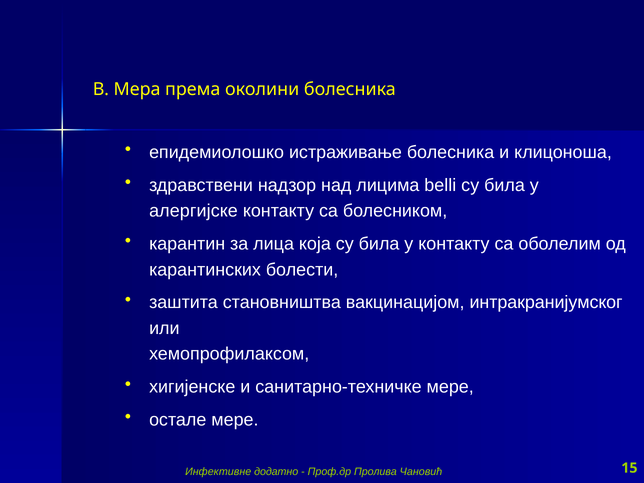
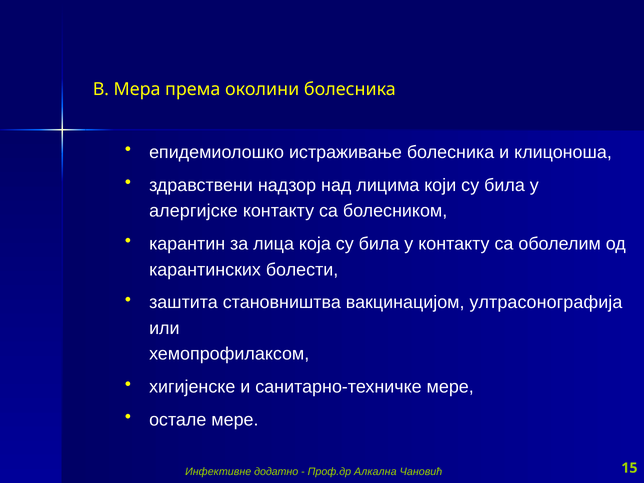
belli: belli -> који
интракранијумског: интракранијумског -> ултрасонографија
Пролива: Пролива -> Алкална
